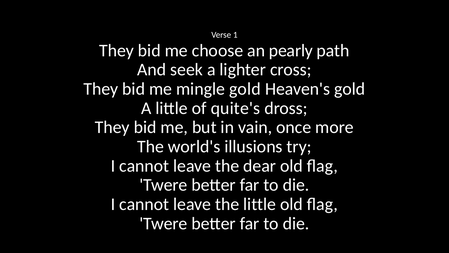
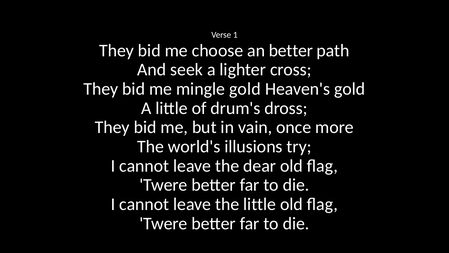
an pearly: pearly -> better
quite's: quite's -> drum's
